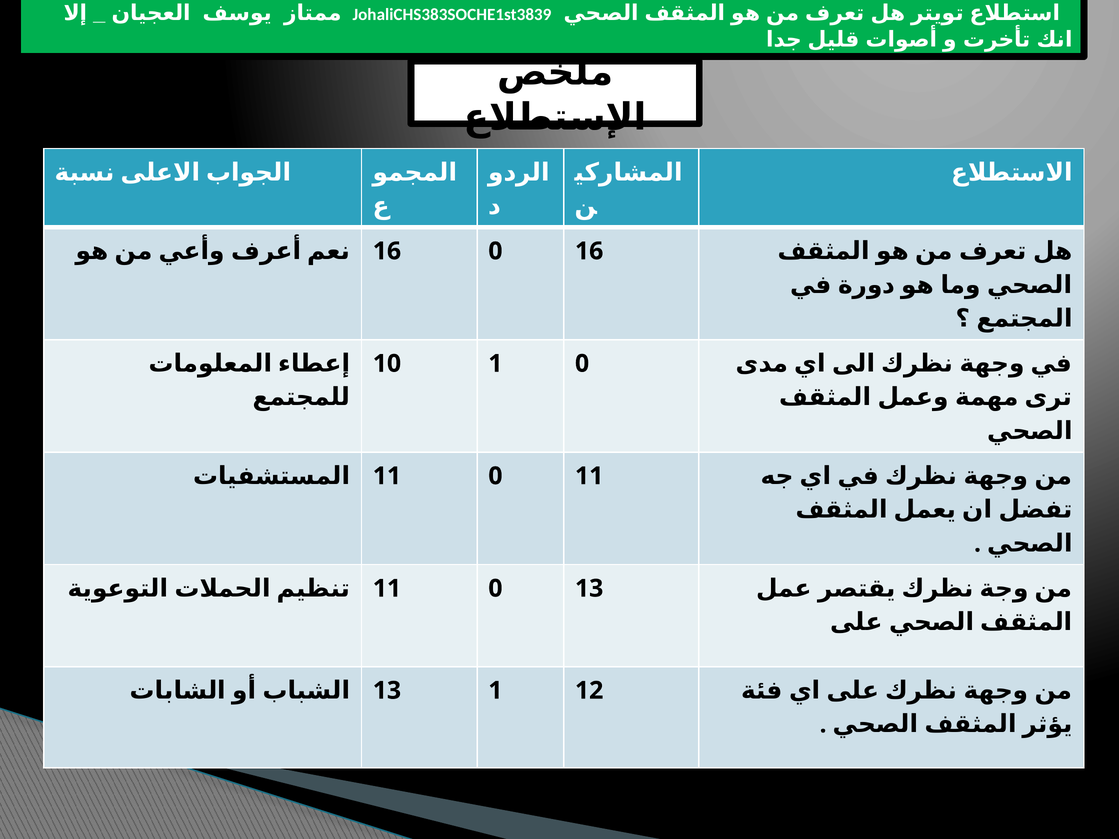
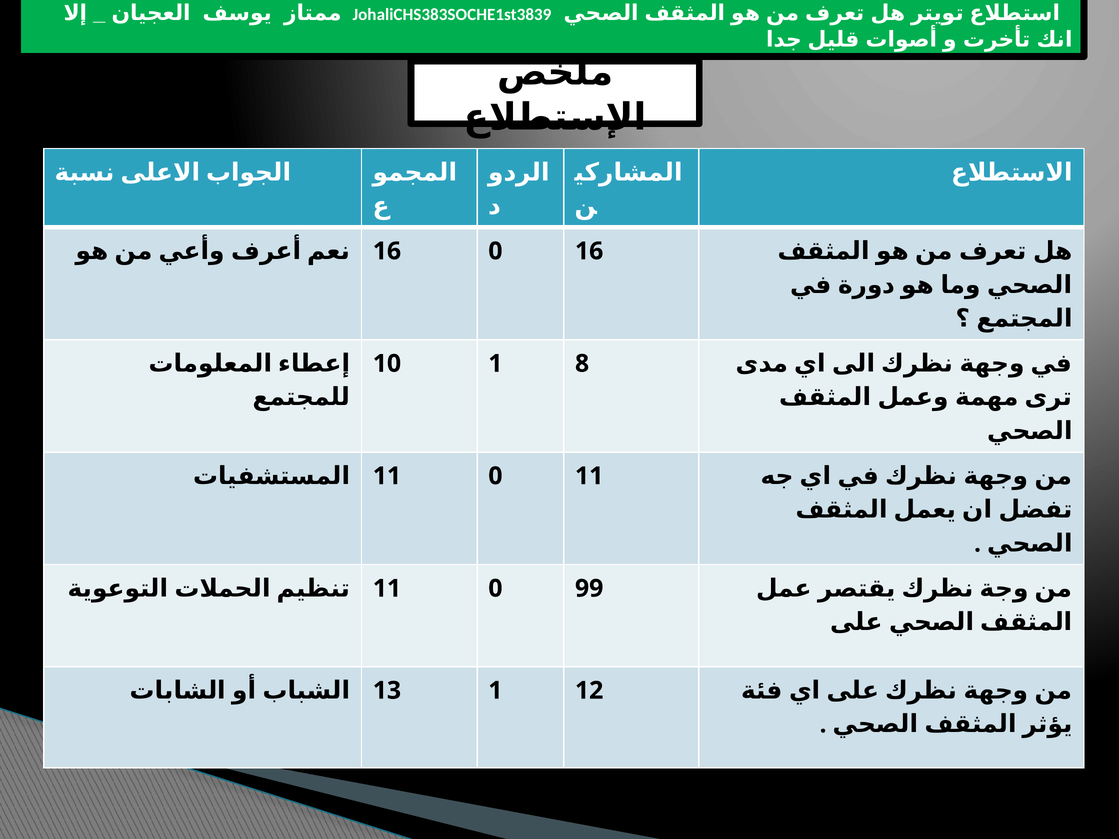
1 0: 0 -> 8
0 13: 13 -> 99
